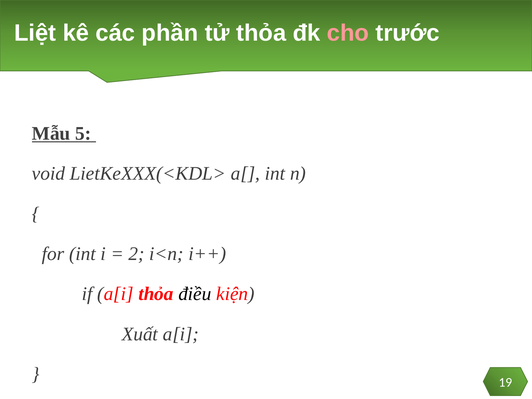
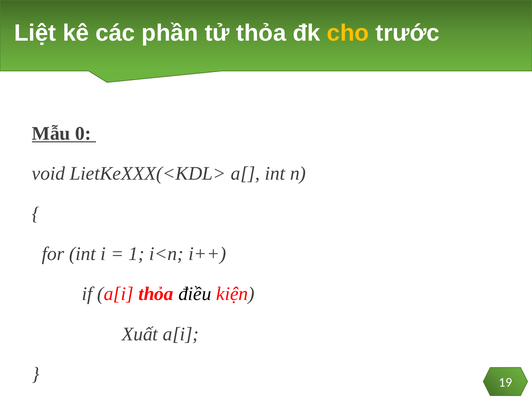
cho colour: pink -> yellow
5: 5 -> 0
2: 2 -> 1
